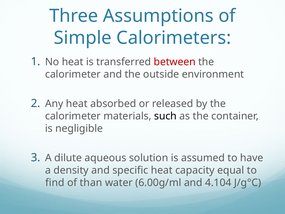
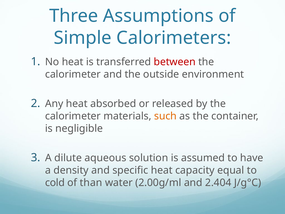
such colour: black -> orange
find: find -> cold
6.00g/ml: 6.00g/ml -> 2.00g/ml
4.104: 4.104 -> 2.404
